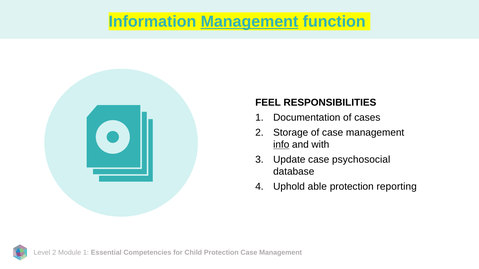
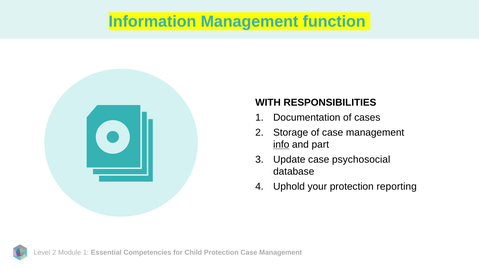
Management at (249, 22) underline: present -> none
FEEL: FEEL -> WITH
with: with -> part
able: able -> your
